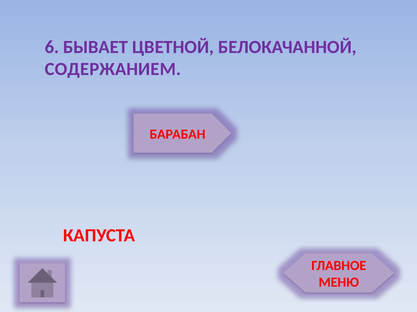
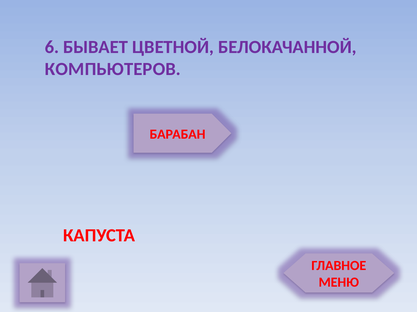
СОДЕРЖАНИЕМ: СОДЕРЖАНИЕМ -> КОМПЬЮТЕРОВ
